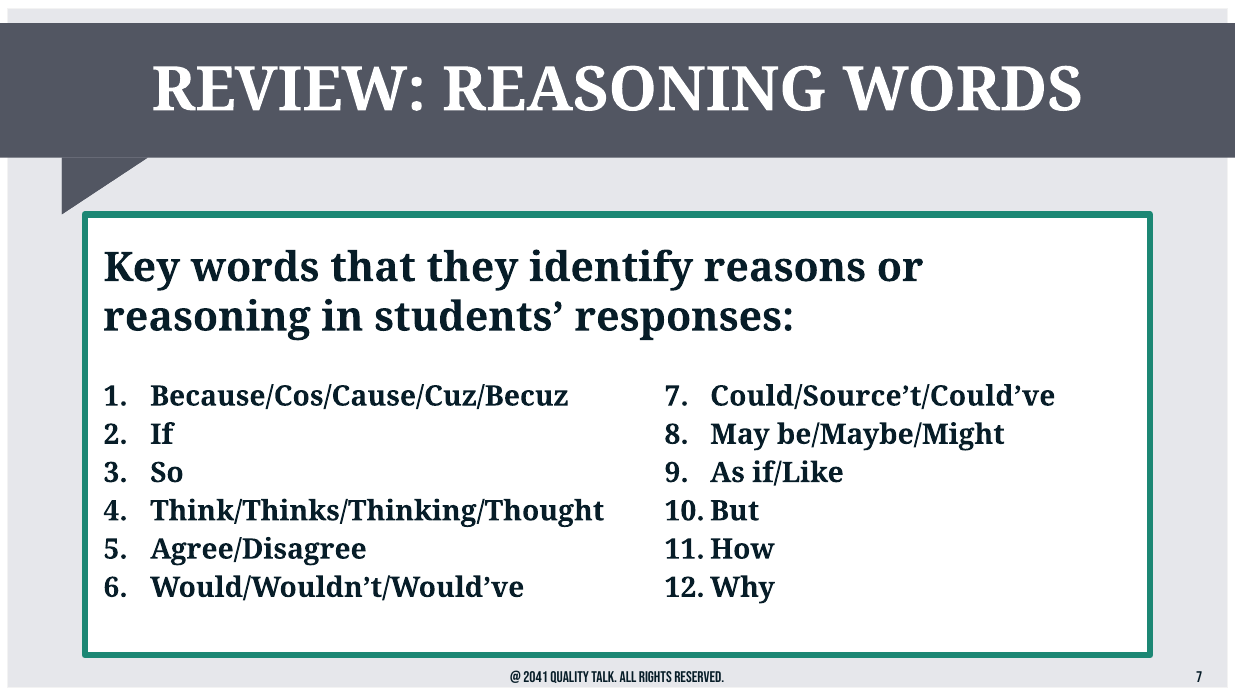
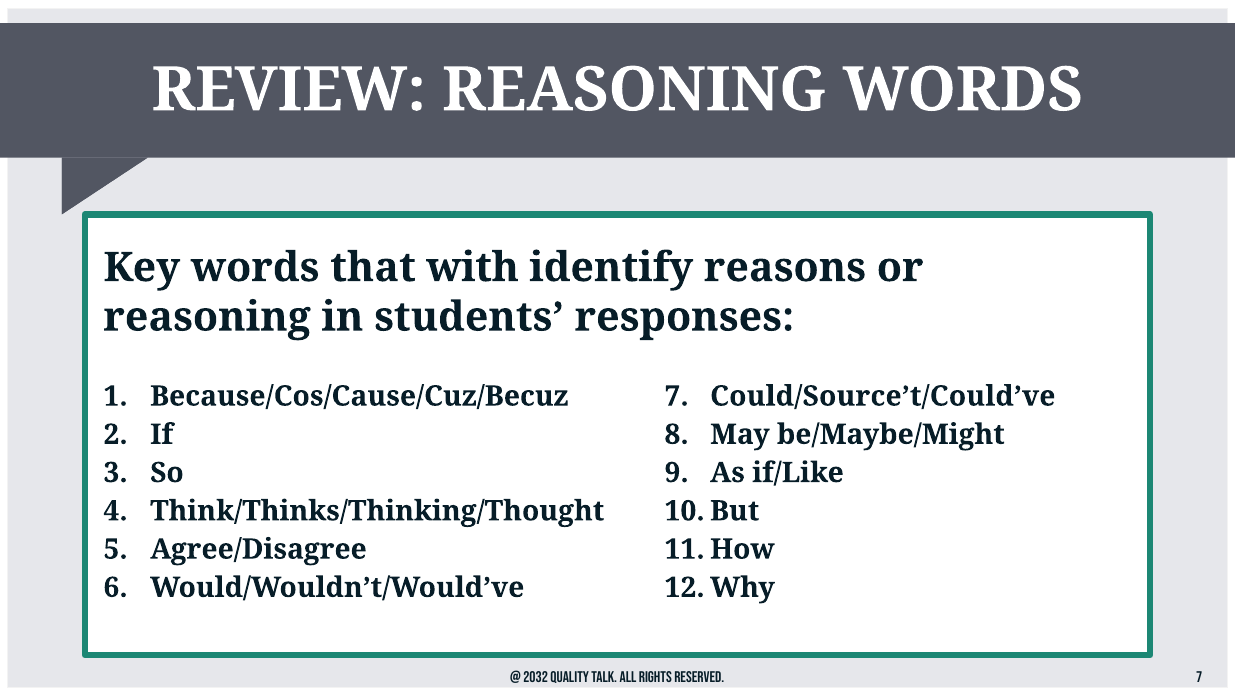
they: they -> with
2041: 2041 -> 2032
